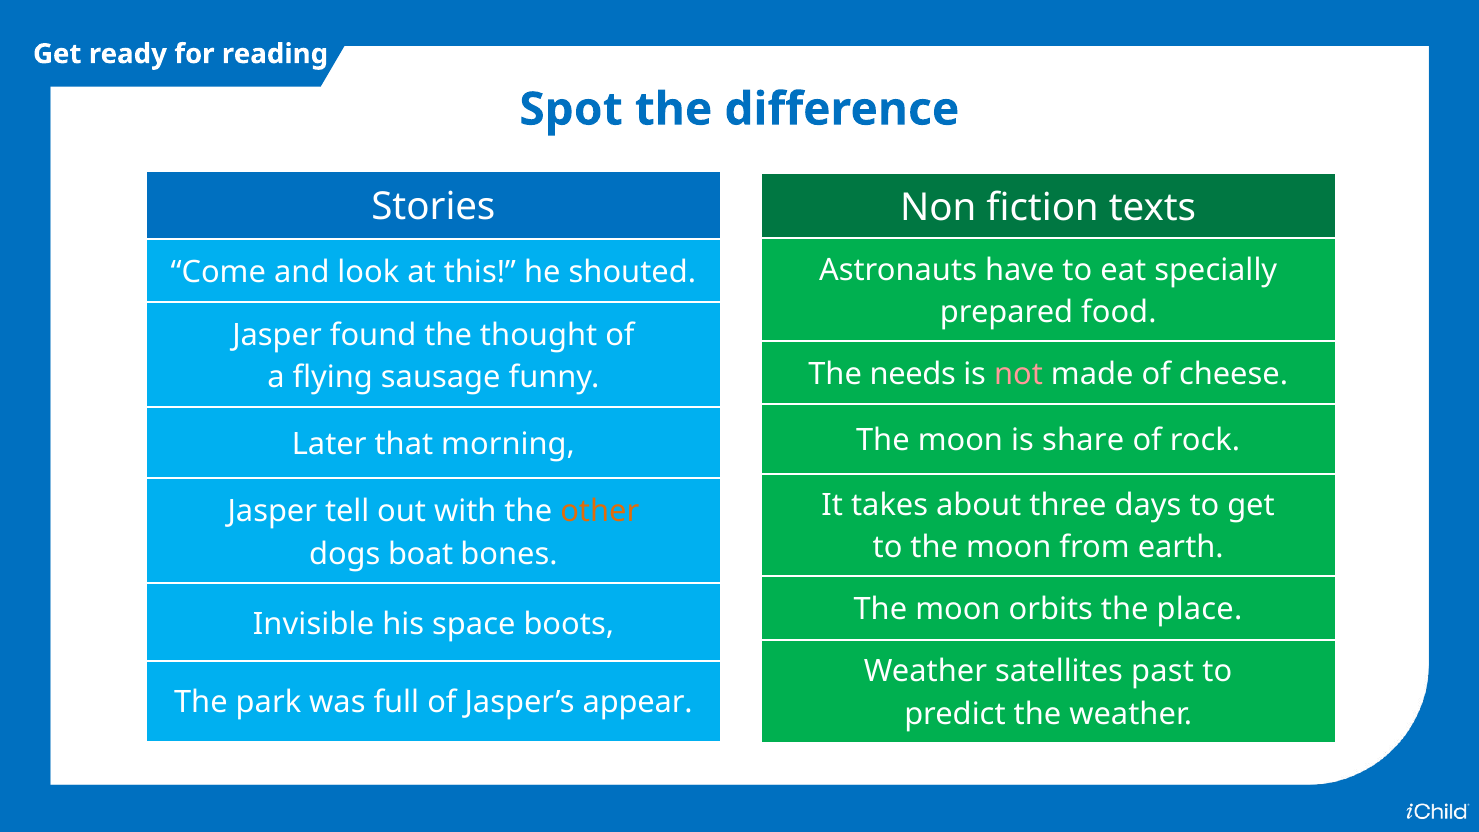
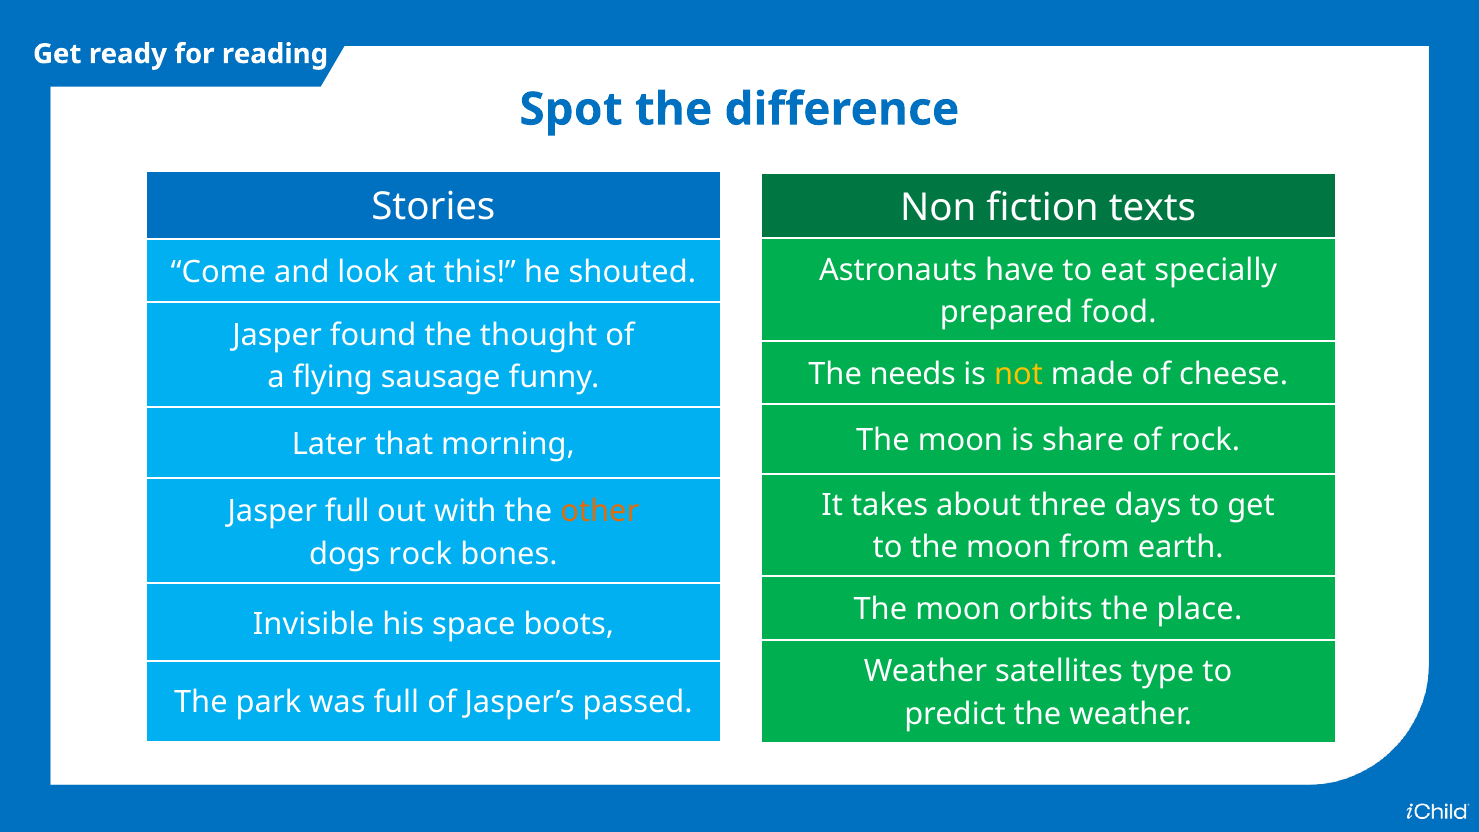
not colour: pink -> yellow
Jasper tell: tell -> full
dogs boat: boat -> rock
past: past -> type
appear: appear -> passed
